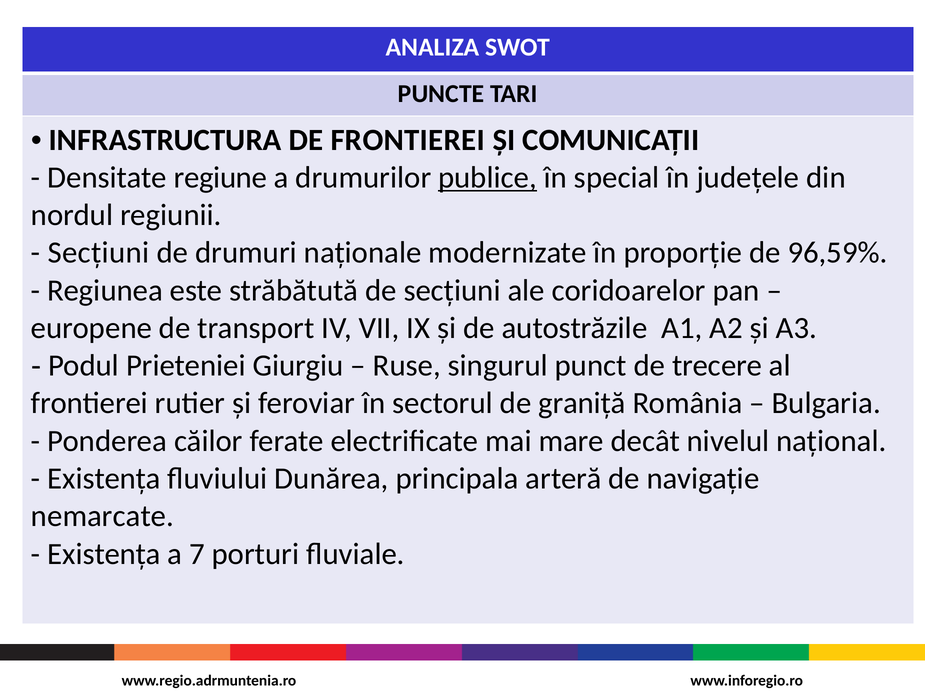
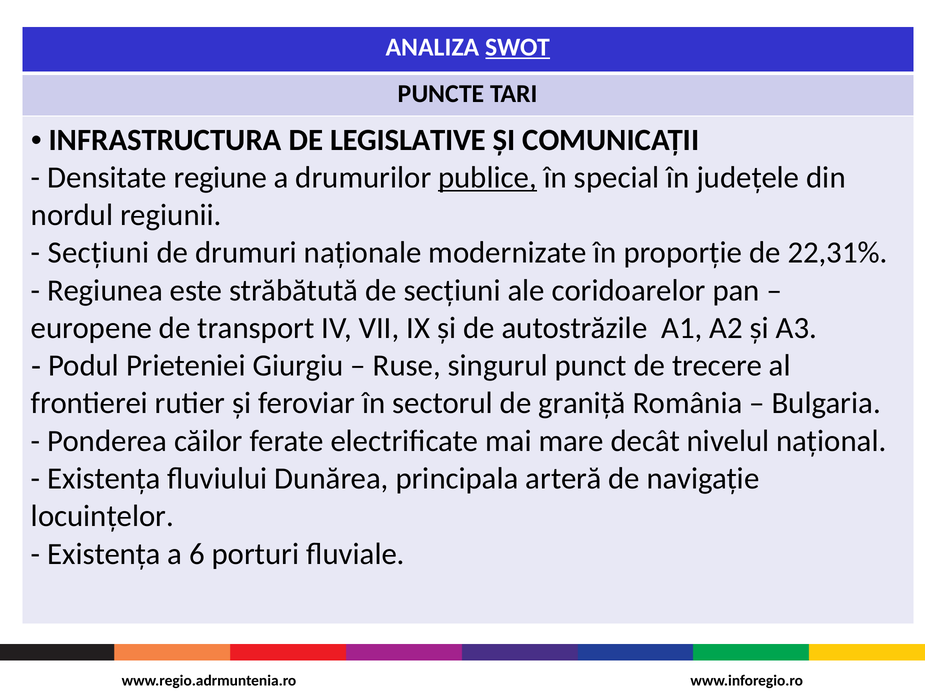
SWOT underline: none -> present
DE FRONTIEREI: FRONTIEREI -> LEGISLATIVE
96,59%: 96,59% -> 22,31%
nemarcate: nemarcate -> locuinţelor
7: 7 -> 6
